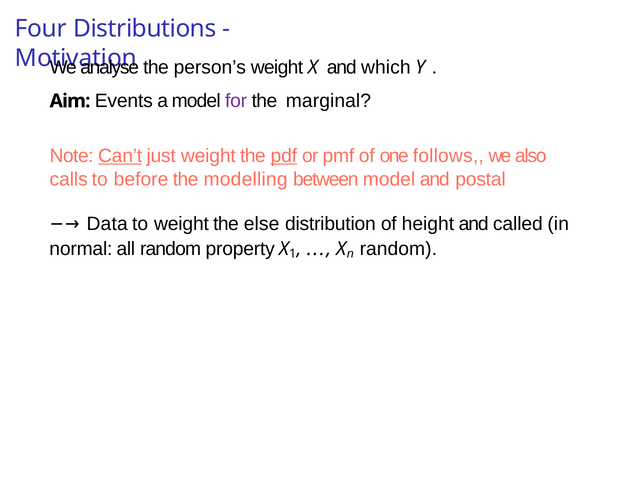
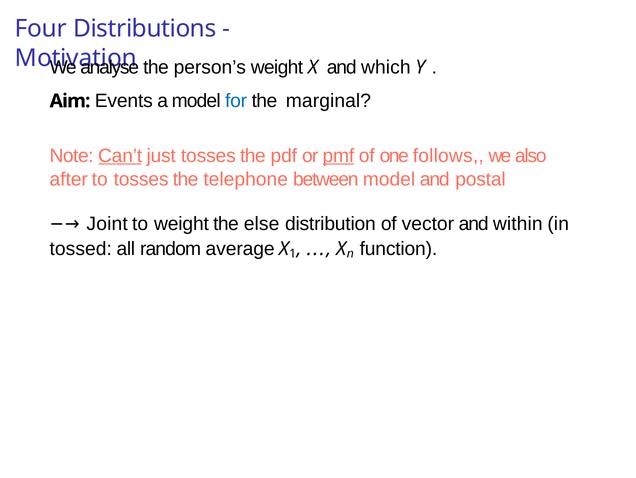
for colour: purple -> blue
just weight: weight -> tosses
pdf underline: present -> none
pmf underline: none -> present
calls: calls -> after
to before: before -> tosses
modelling: modelling -> telephone
Data: Data -> Joint
height: height -> vector
called: called -> within
normal: normal -> tossed
property: property -> average
random at (398, 249): random -> function
